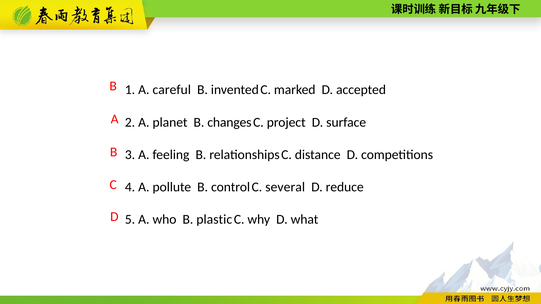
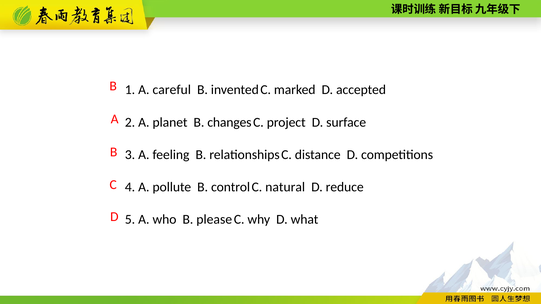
several: several -> natural
plastic: plastic -> please
